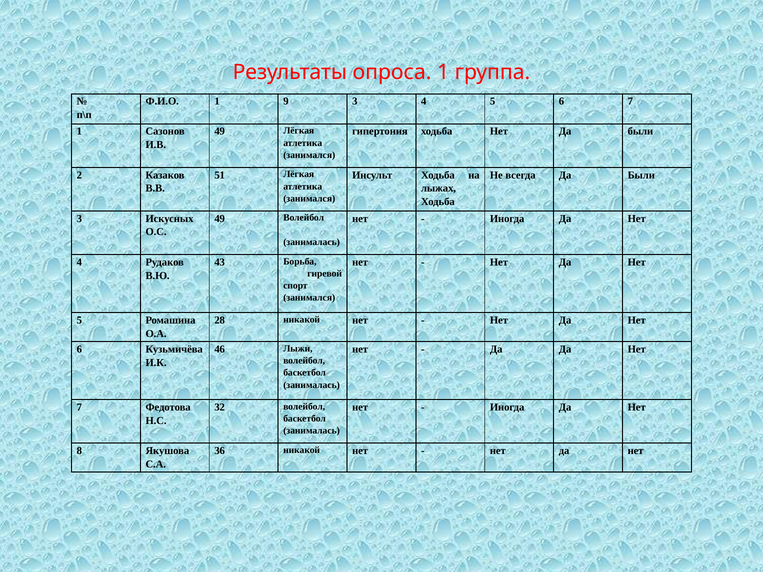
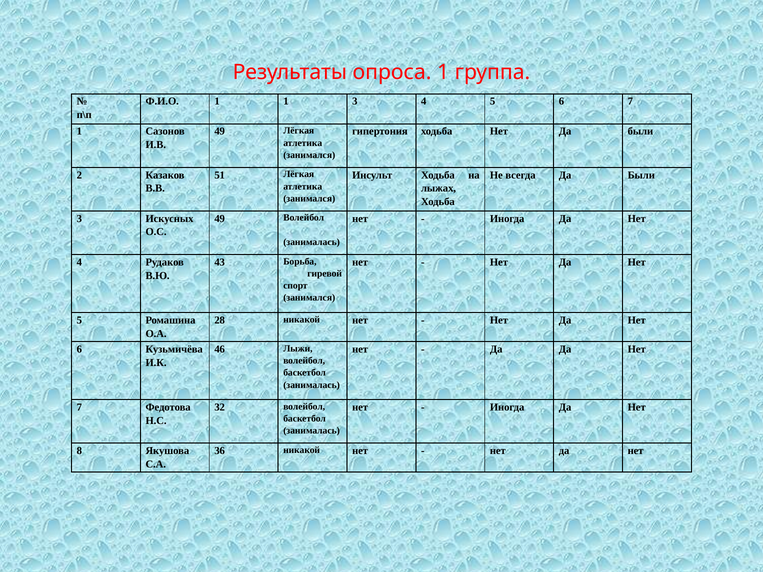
1 9: 9 -> 1
